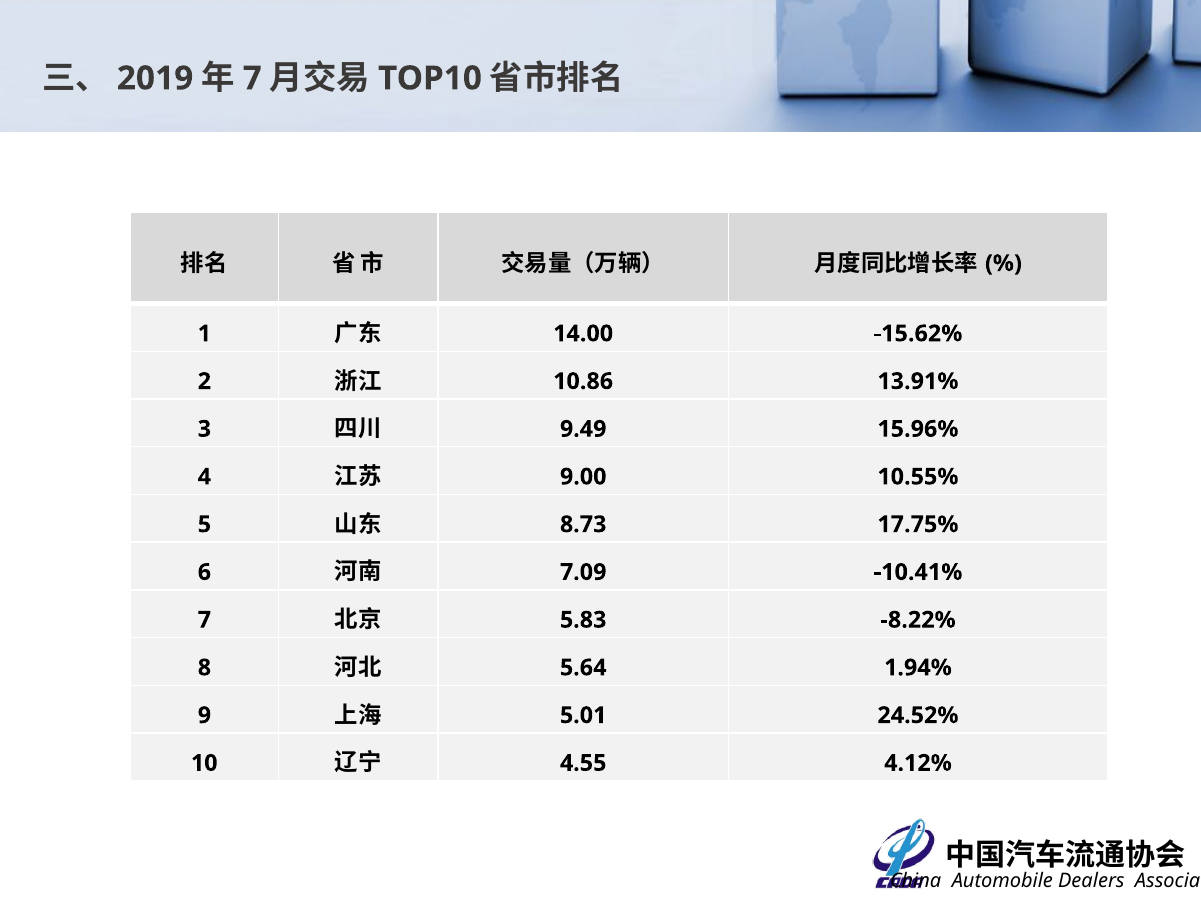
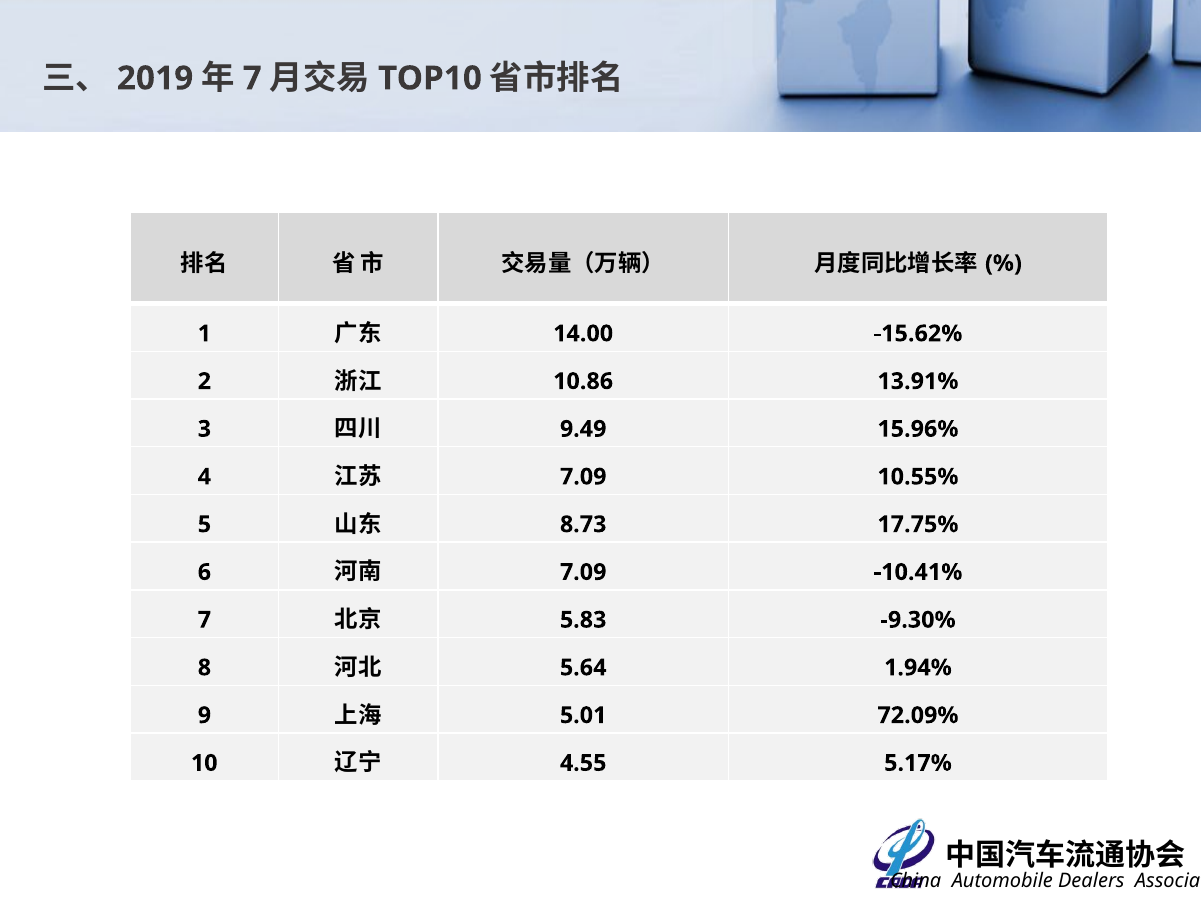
9.00 at (583, 477): 9.00 -> 7.09
-8.22%: -8.22% -> -9.30%
24.52%: 24.52% -> 72.09%
4.12%: 4.12% -> 5.17%
